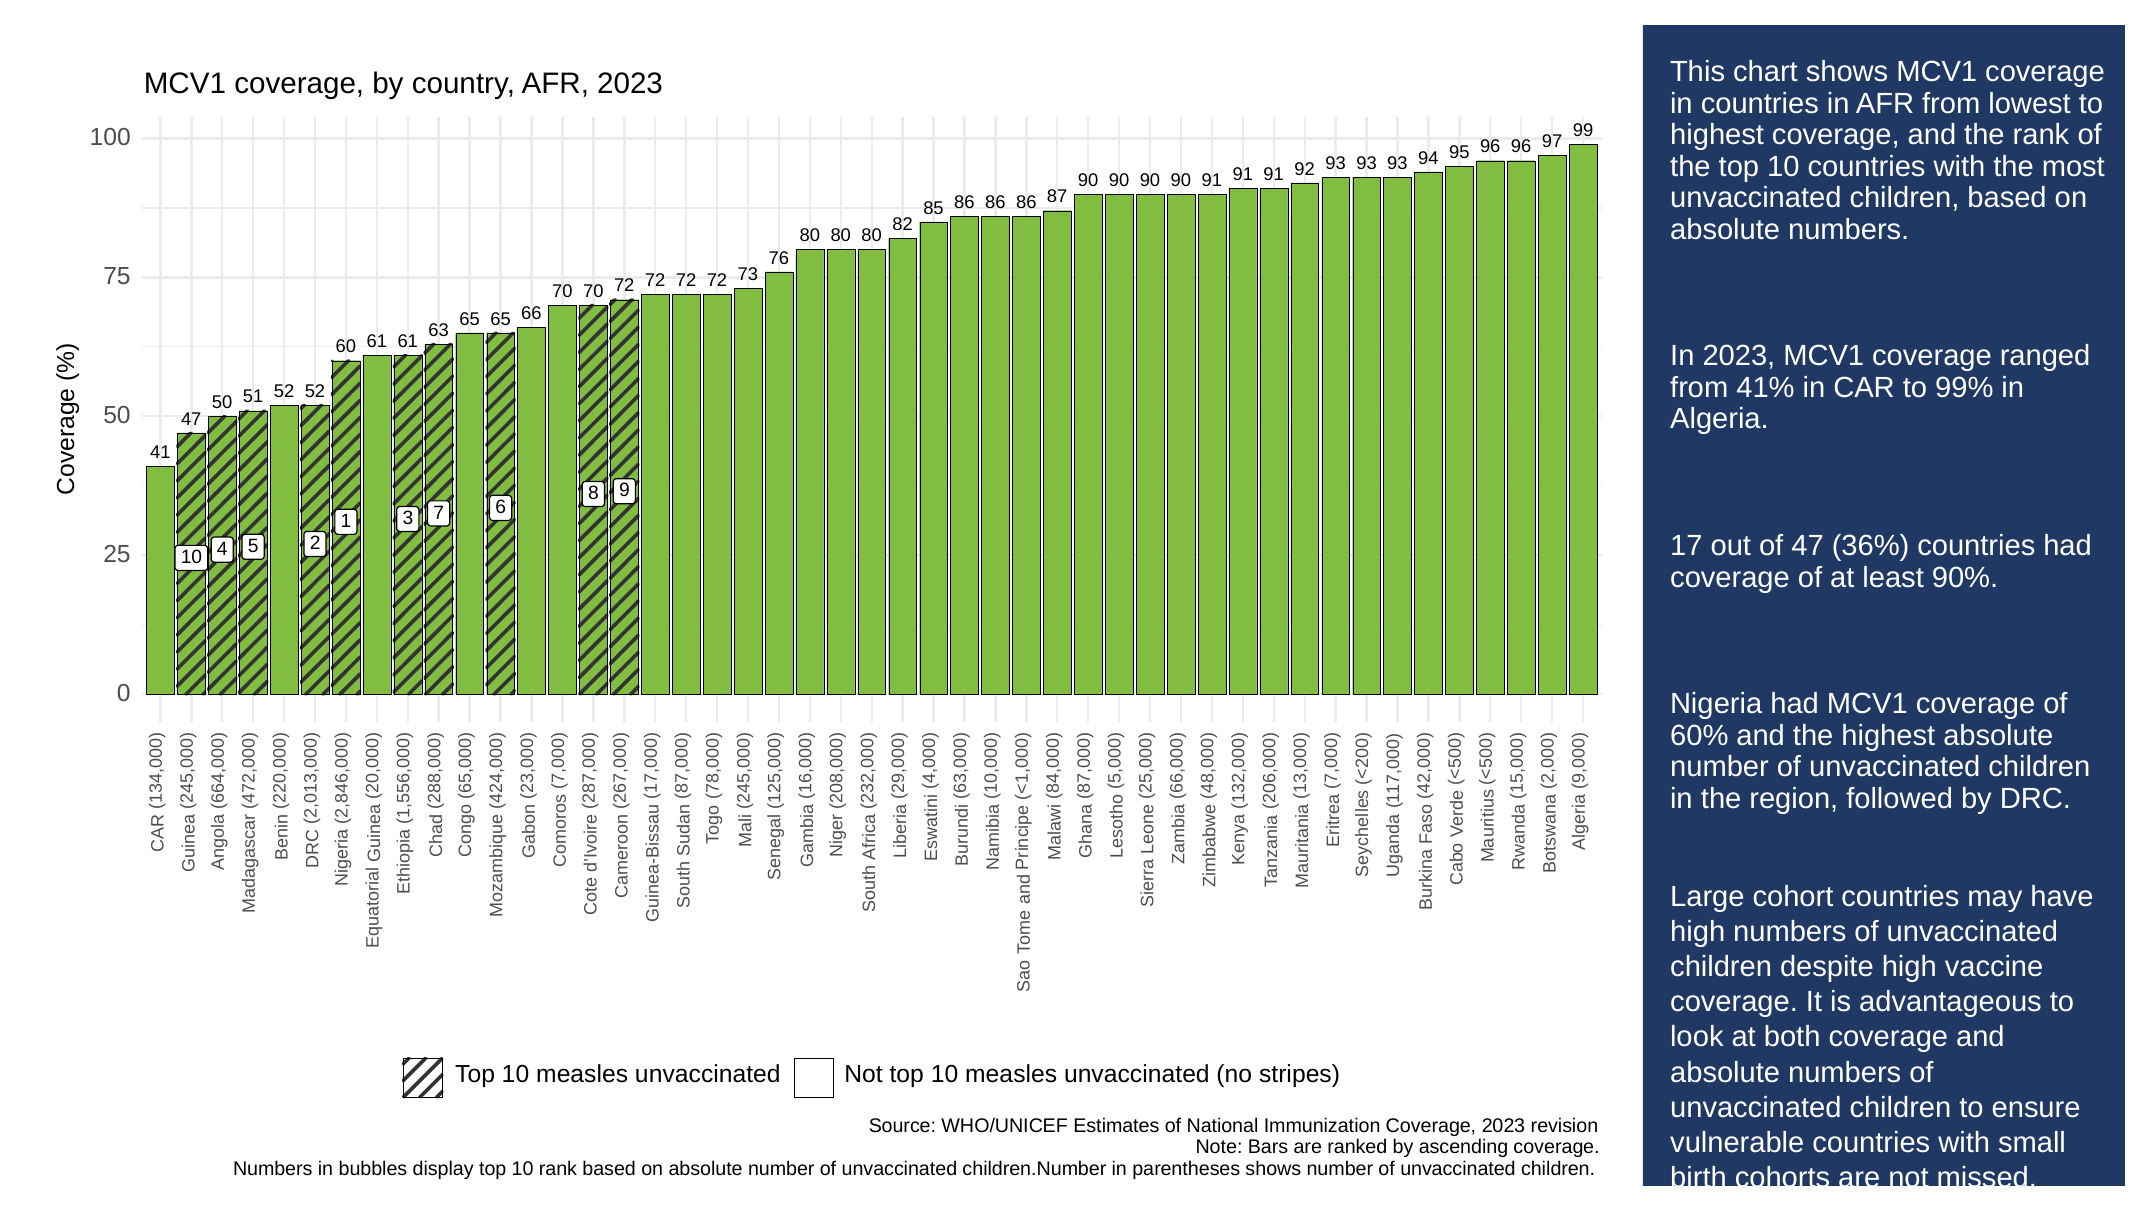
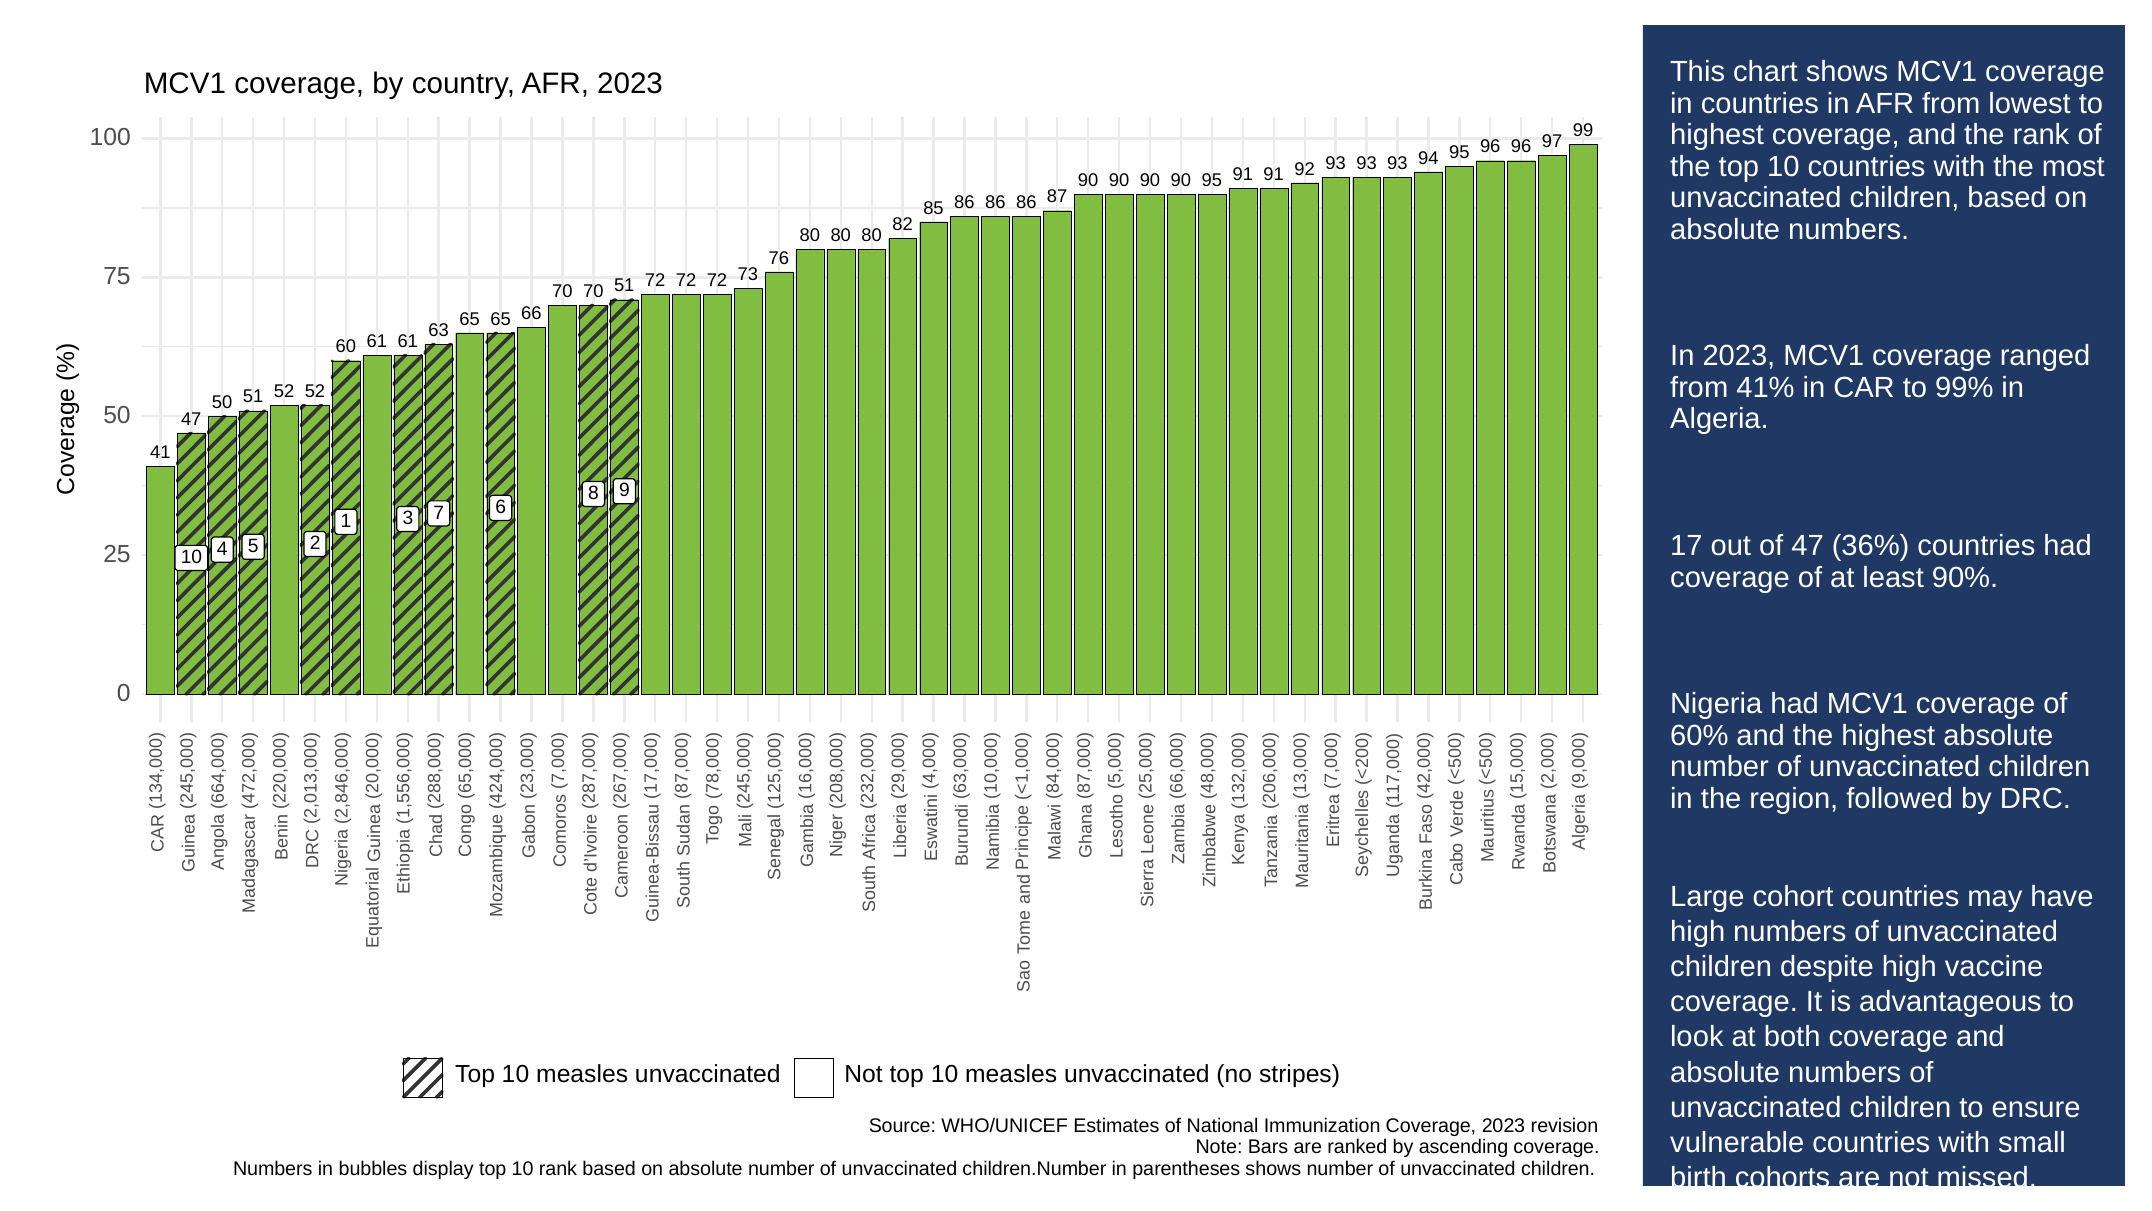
91 at (1212, 180): 91 -> 95
70 72: 72 -> 51
